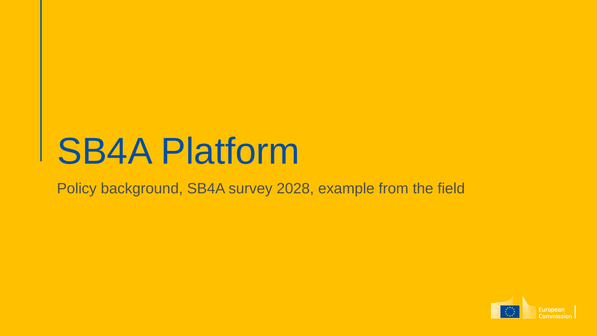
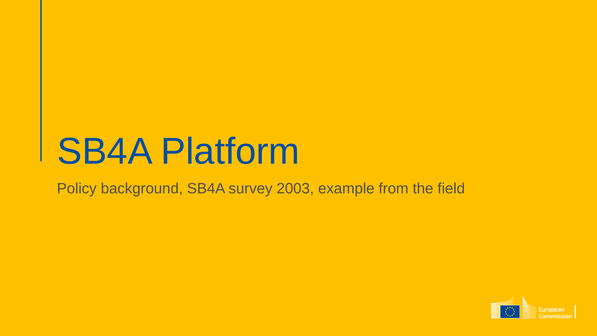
2028: 2028 -> 2003
